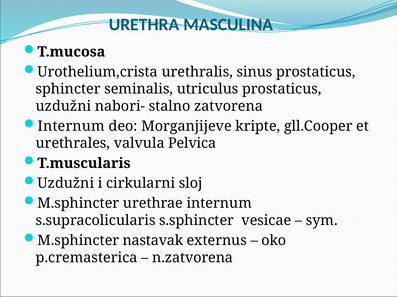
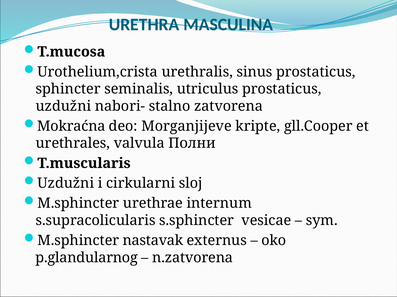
Internum at (71, 126): Internum -> Mokraćna
Pelvica: Pelvica -> Полни
p.cremasterica: p.cremasterica -> p.glandularnog
